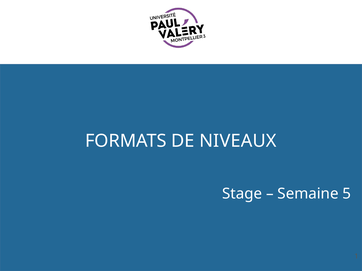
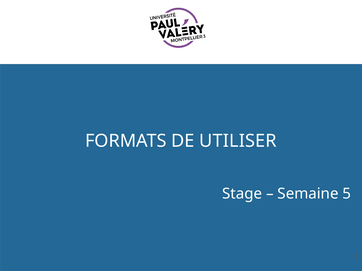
NIVEAUX: NIVEAUX -> UTILISER
